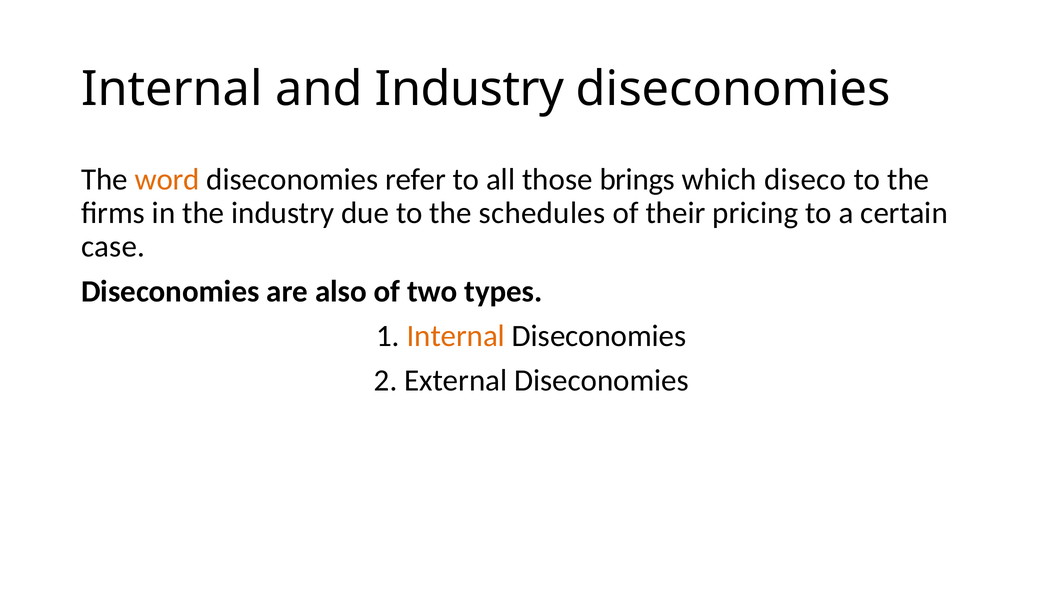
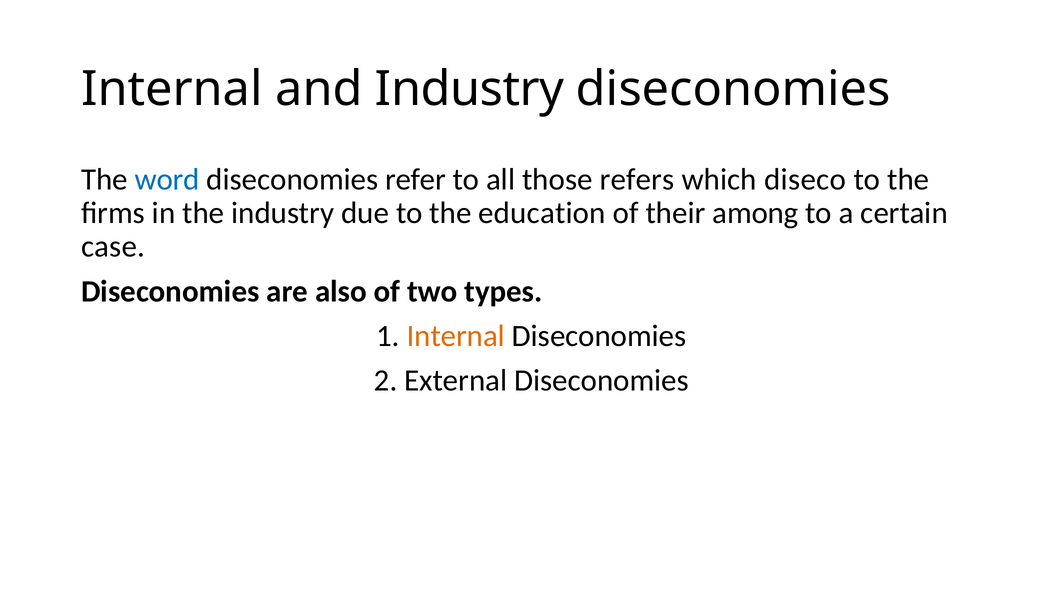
word colour: orange -> blue
brings: brings -> refers
schedules: schedules -> education
pricing: pricing -> among
